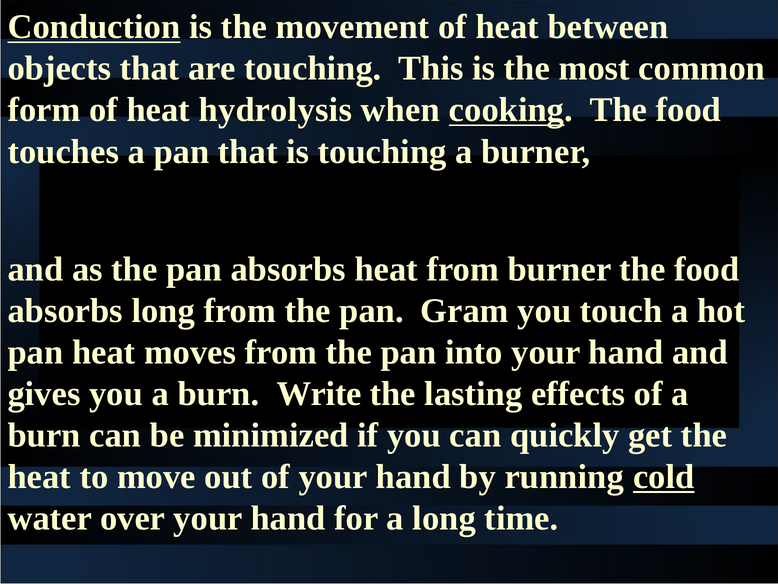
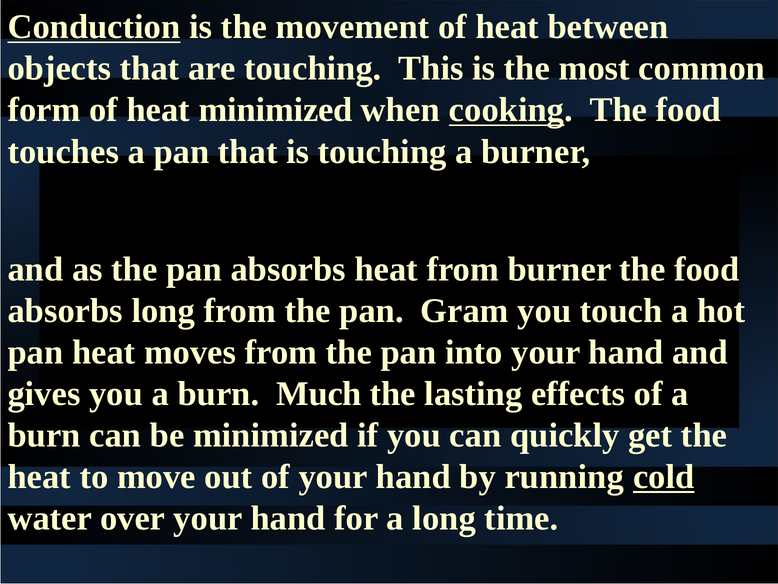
heat hydrolysis: hydrolysis -> minimized
Write: Write -> Much
